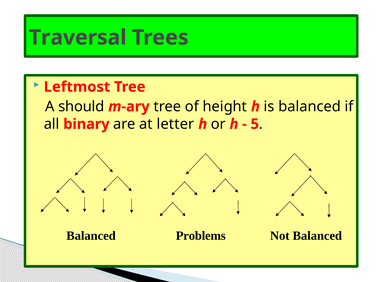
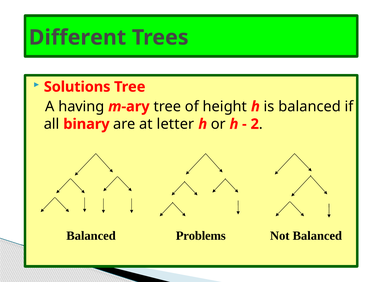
Traversal: Traversal -> Different
Leftmost: Leftmost -> Solutions
should: should -> having
5: 5 -> 2
